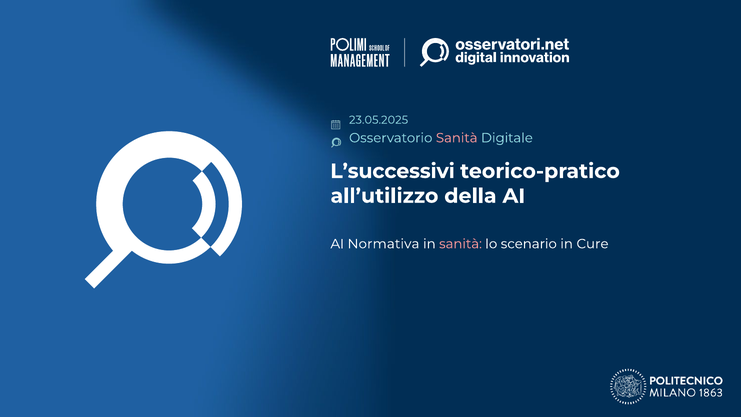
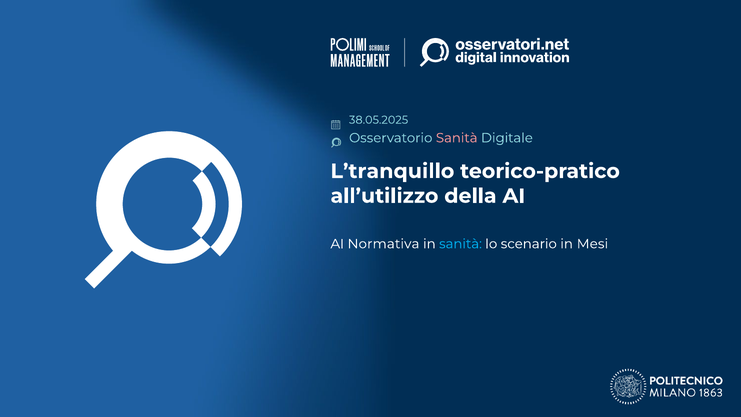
23.05.2025: 23.05.2025 -> 38.05.2025
L’successivi: L’successivi -> L’tranquillo
sanità at (461, 244) colour: pink -> light blue
Cure: Cure -> Mesi
